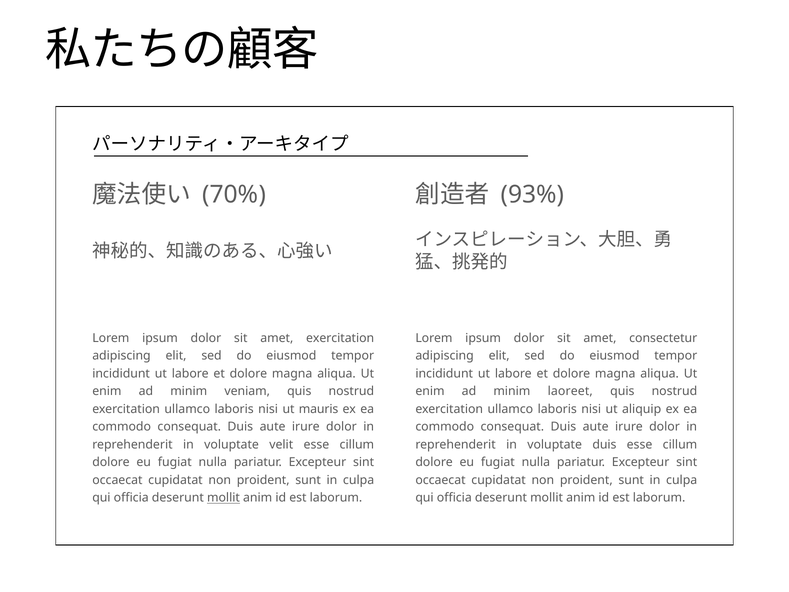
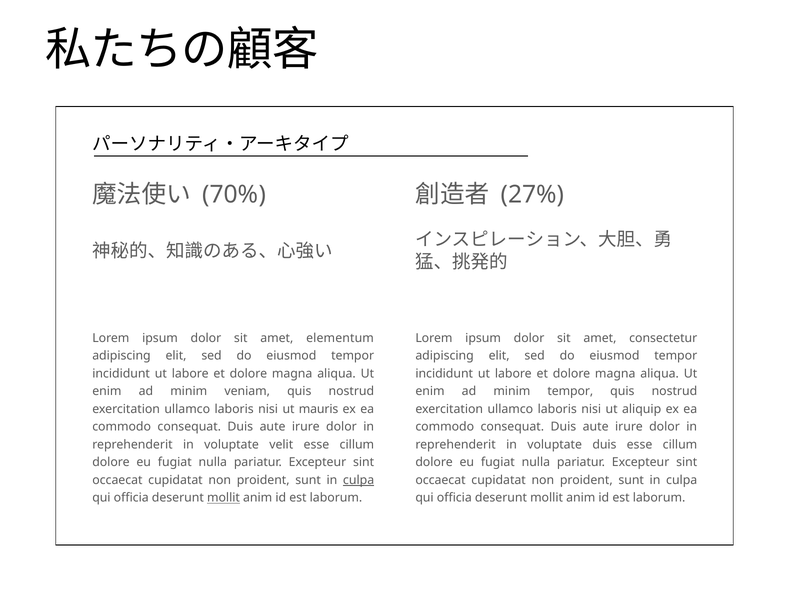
93%: 93% -> 27%
amet exercitation: exercitation -> elementum
minim laoreet: laoreet -> tempor
culpa at (359, 480) underline: none -> present
